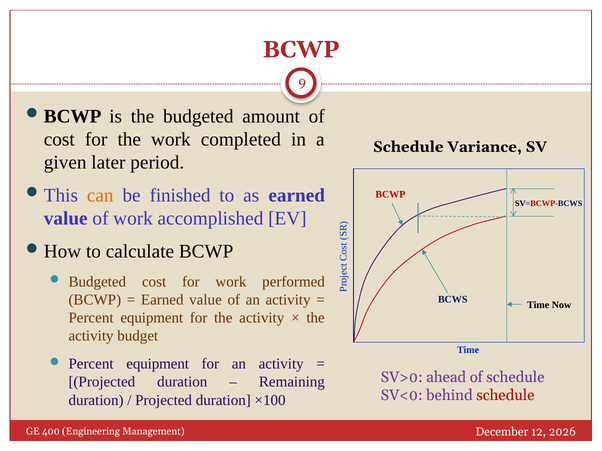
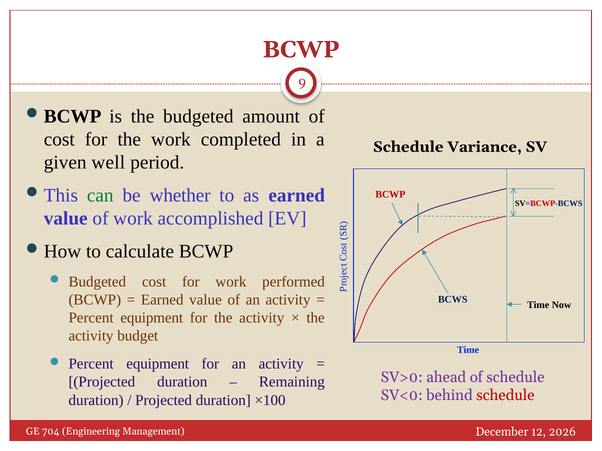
later: later -> well
can colour: orange -> green
finished: finished -> whether
400: 400 -> 704
